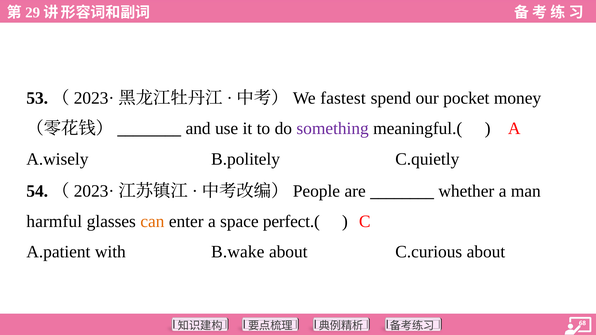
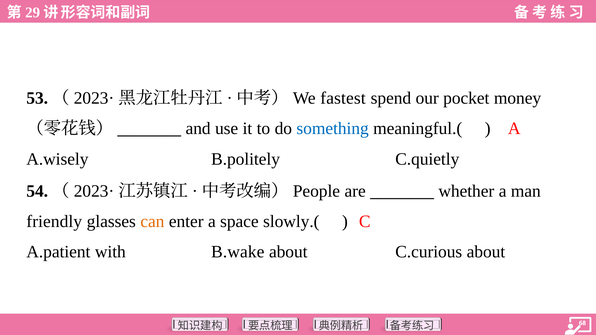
something colour: purple -> blue
harmful: harmful -> friendly
perfect.(: perfect.( -> slowly.(
